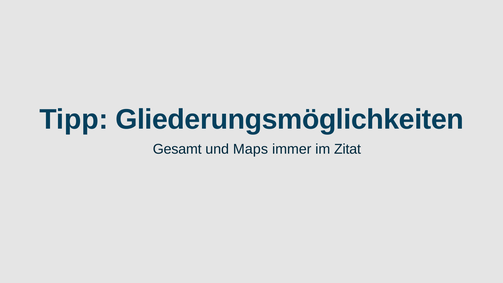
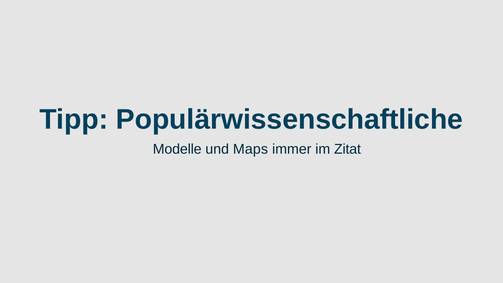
Gliederungsmöglichkeiten: Gliederungsmöglichkeiten -> Populärwissenschaftliche
Gesamt: Gesamt -> Modelle
